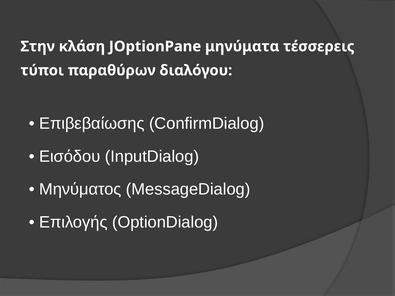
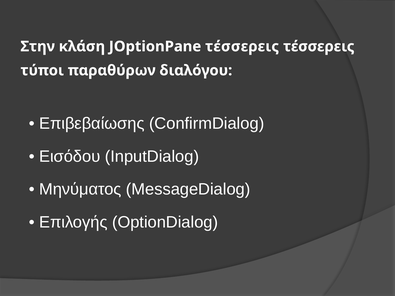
JOptionPane μηνύματα: μηνύματα -> τέσσερεις
